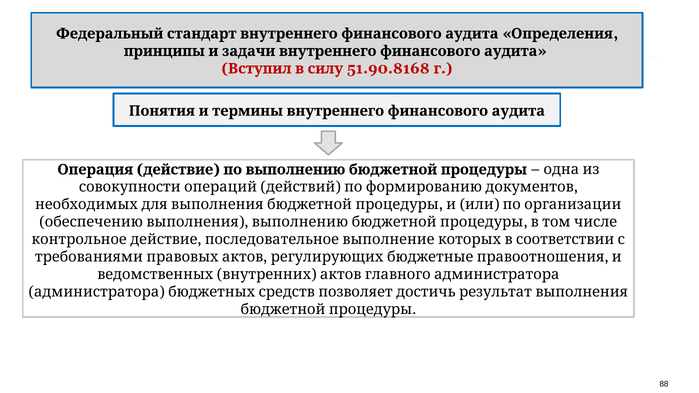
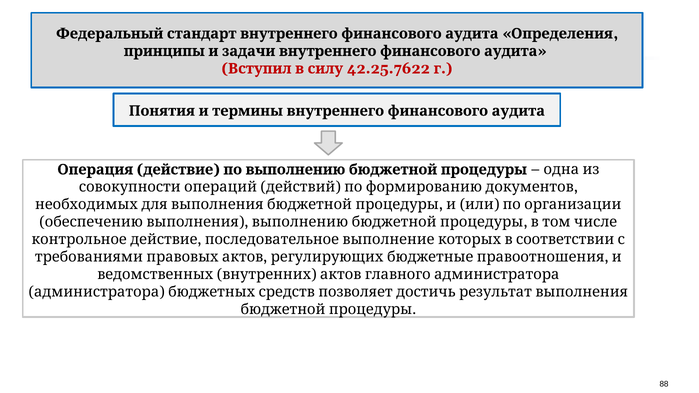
51.90.8168: 51.90.8168 -> 42.25.7622
